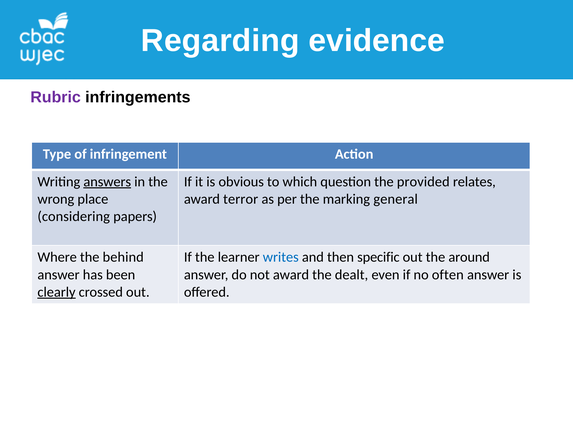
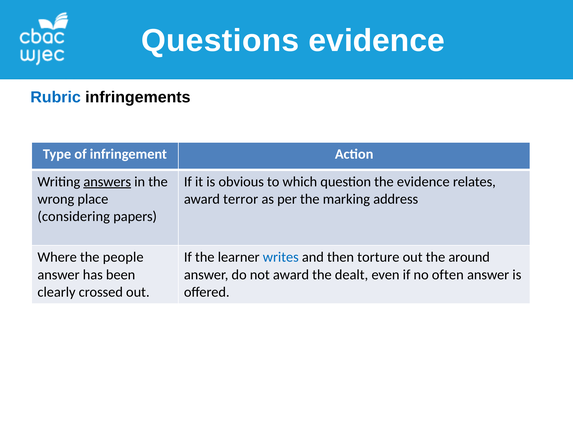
Regarding: Regarding -> Questions
Rubric colour: purple -> blue
the provided: provided -> evidence
general: general -> address
behind: behind -> people
specific: specific -> torture
clearly underline: present -> none
